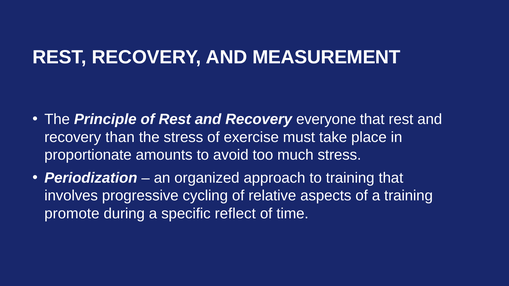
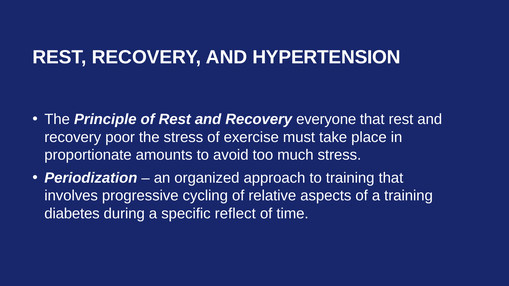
MEASUREMENT: MEASUREMENT -> HYPERTENSION
than: than -> poor
promote: promote -> diabetes
